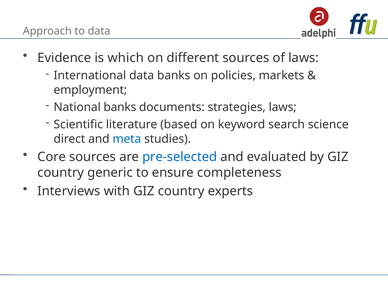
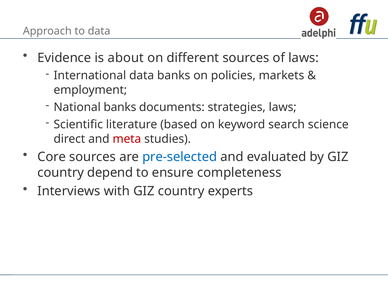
which: which -> about
meta colour: blue -> red
generic: generic -> depend
